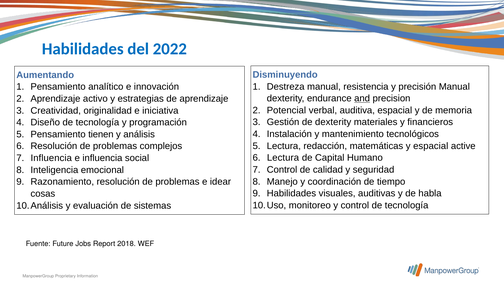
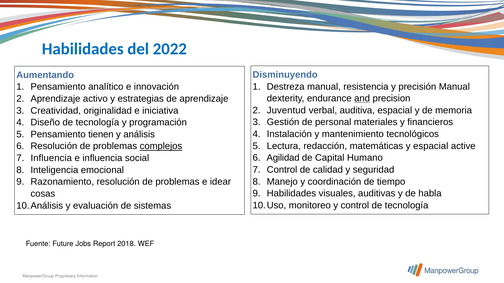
Potencial: Potencial -> Juventud
de dexterity: dexterity -> personal
complejos underline: none -> present
Lectura at (283, 158): Lectura -> Agilidad
